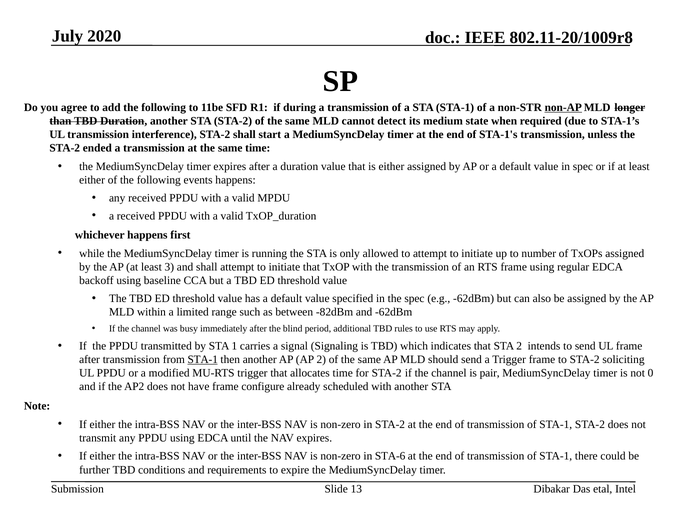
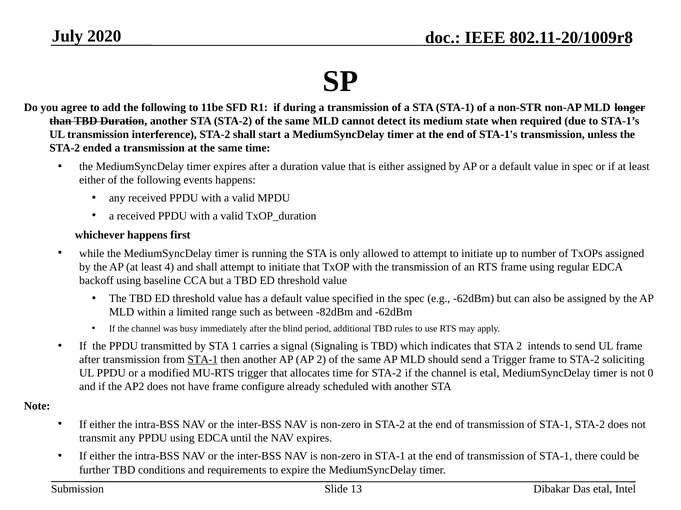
non-AP underline: present -> none
3: 3 -> 4
is pair: pair -> etal
in STA-6: STA-6 -> STA-1
